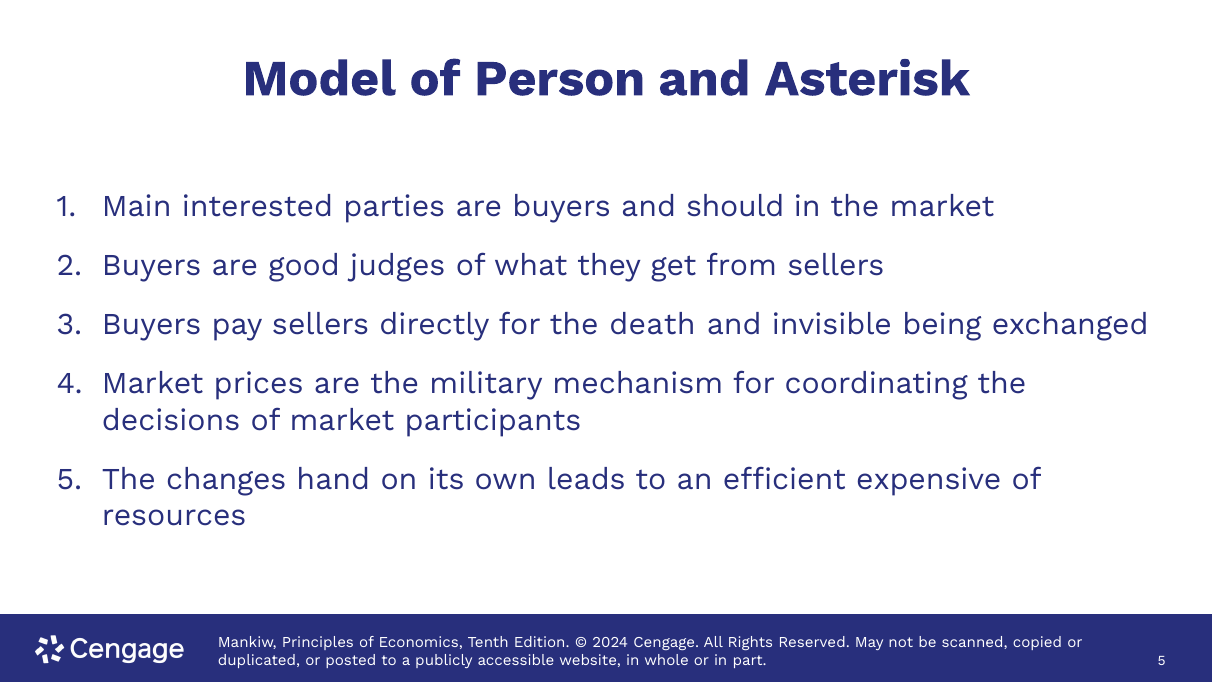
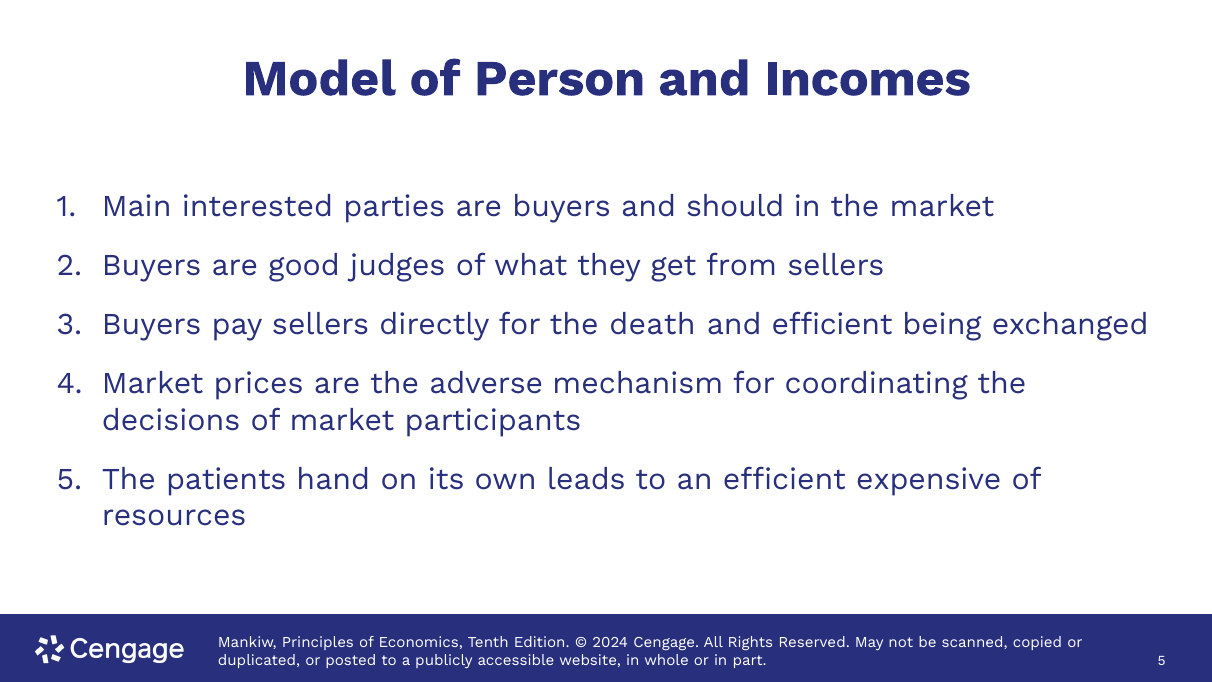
Asterisk: Asterisk -> Incomes
and invisible: invisible -> efficient
military: military -> adverse
changes: changes -> patients
